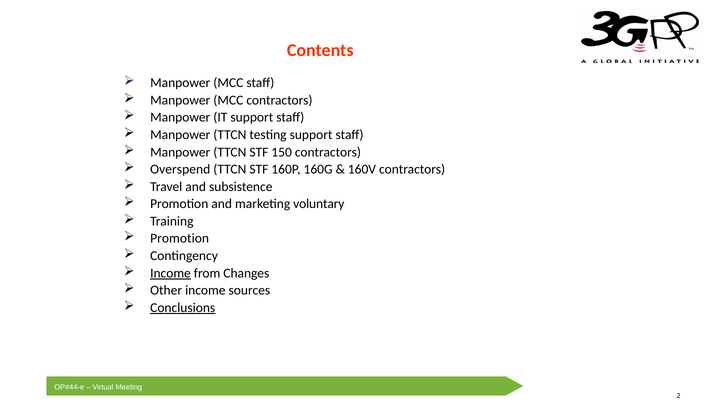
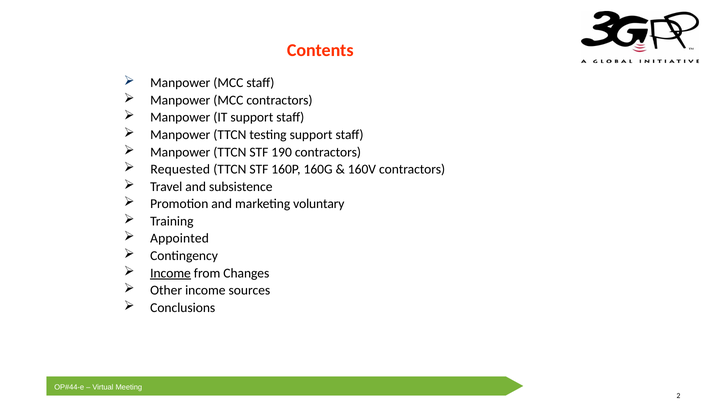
150: 150 -> 190
Overspend: Overspend -> Requested
Promotion at (180, 238): Promotion -> Appointed
Conclusions underline: present -> none
